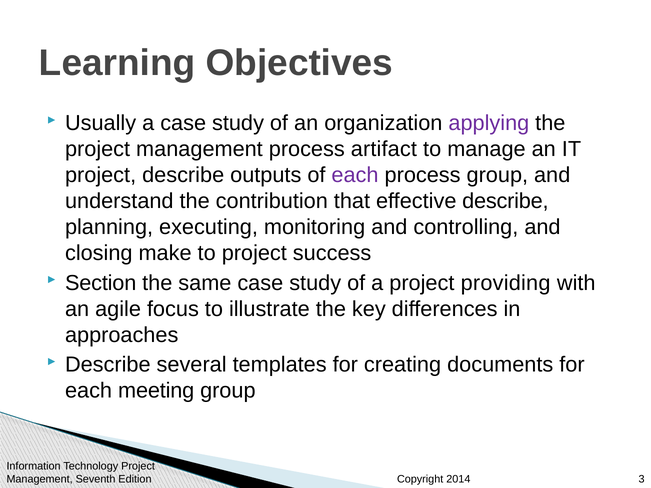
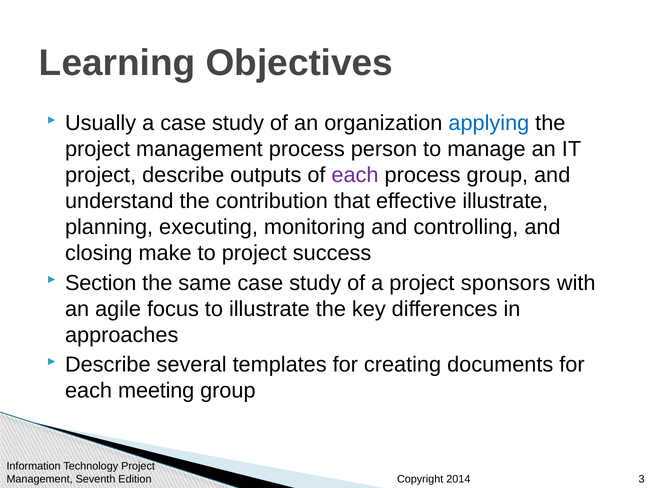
applying colour: purple -> blue
artifact: artifact -> person
effective describe: describe -> illustrate
providing: providing -> sponsors
